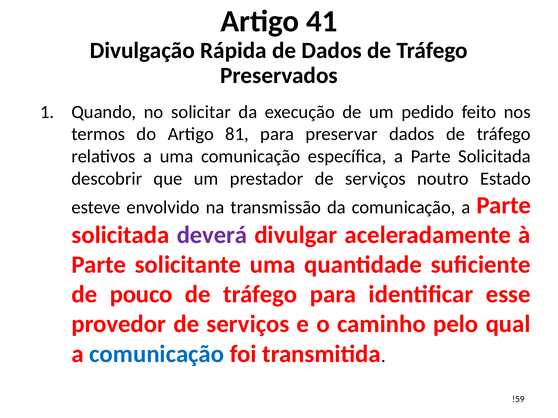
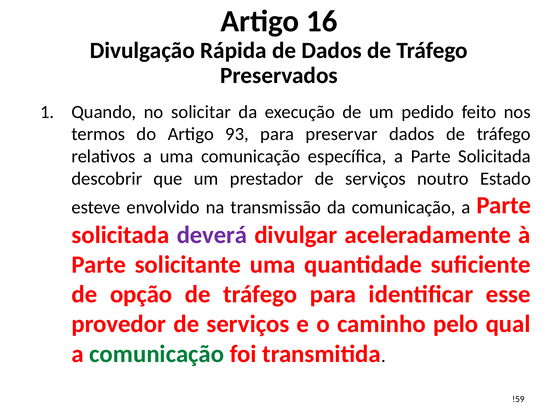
41: 41 -> 16
81: 81 -> 93
pouco: pouco -> opção
comunicação at (157, 354) colour: blue -> green
